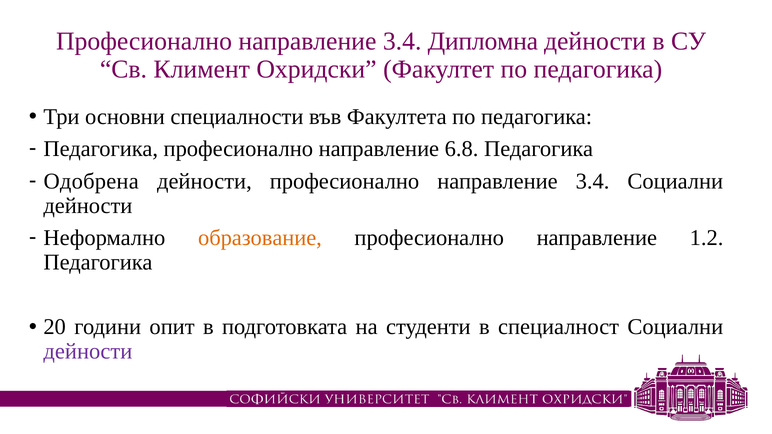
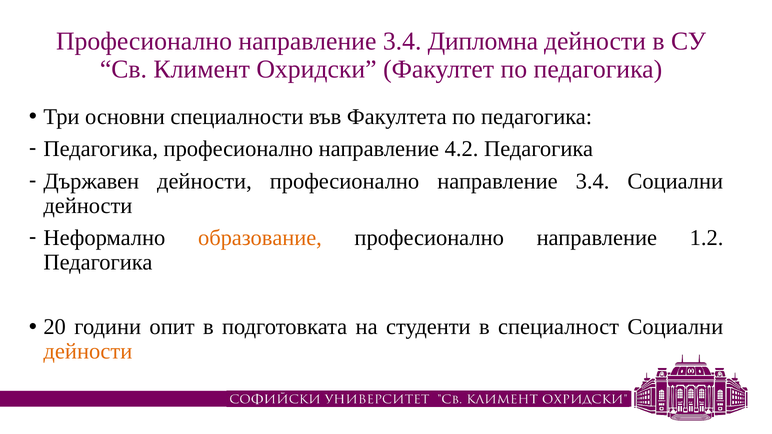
6.8: 6.8 -> 4.2
Одобрена: Одобрена -> Държавен
дейности at (88, 351) colour: purple -> orange
